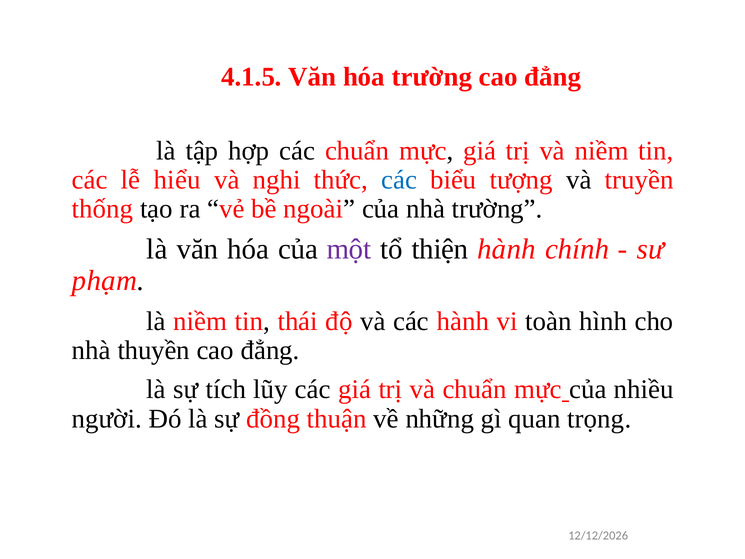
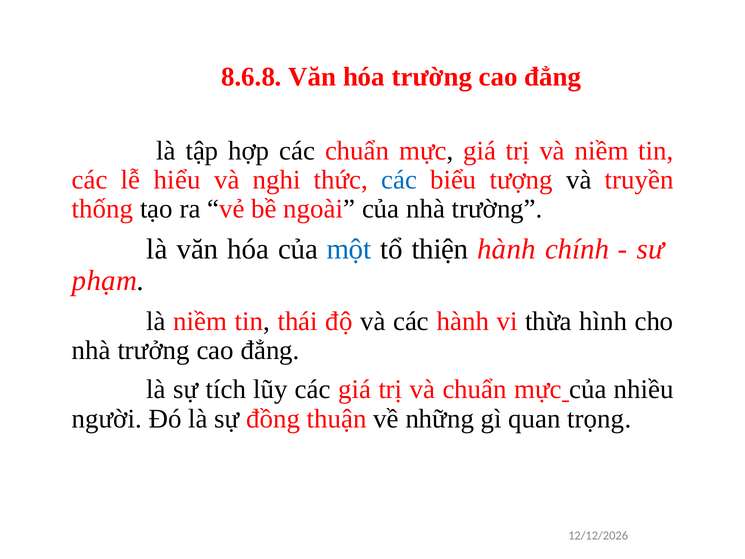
4.1.5: 4.1.5 -> 8.6.8
một colour: purple -> blue
toàn: toàn -> thừa
thuyền: thuyền -> trưởng
